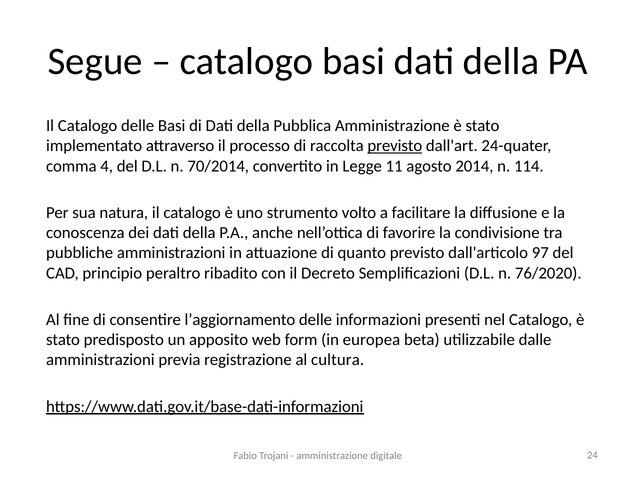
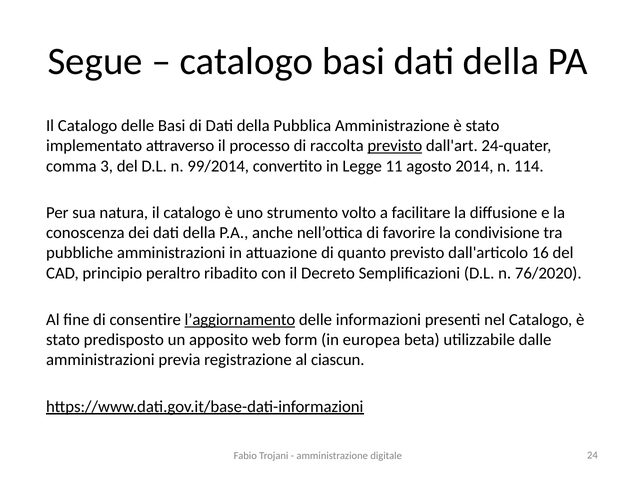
4: 4 -> 3
70/2014: 70/2014 -> 99/2014
97: 97 -> 16
l’aggiornamento underline: none -> present
cultura: cultura -> ciascun
